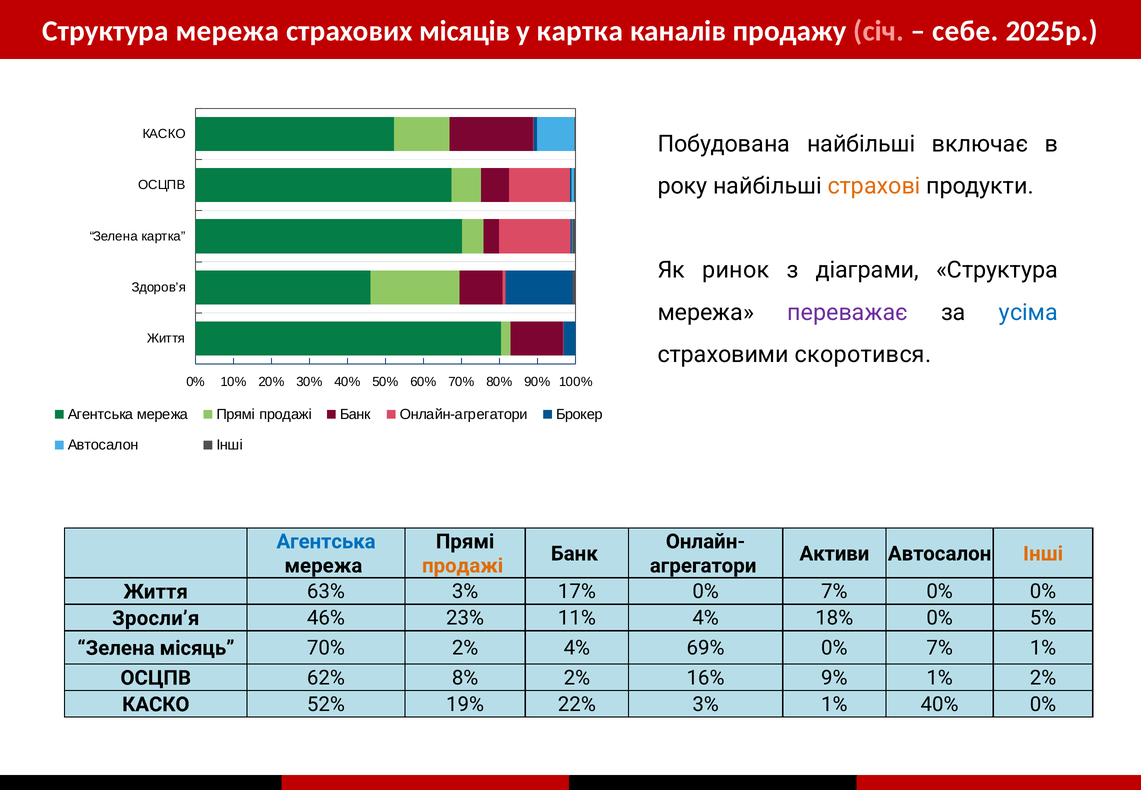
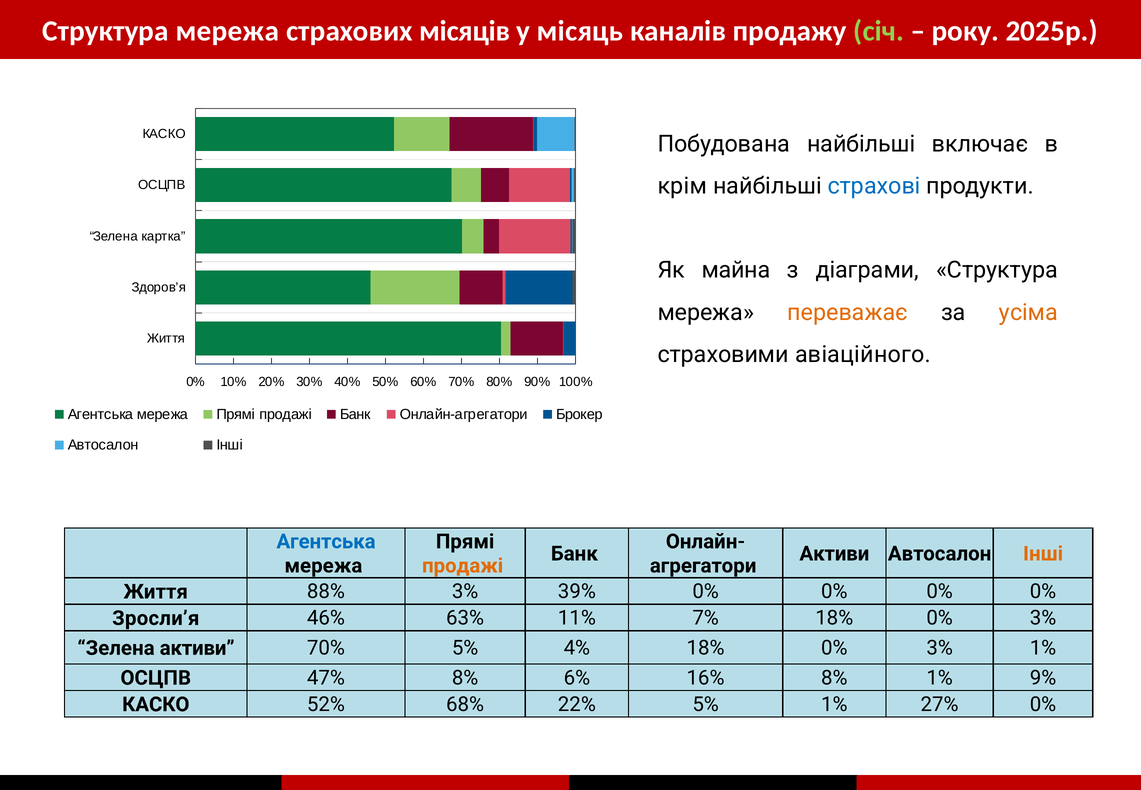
у картка: картка -> місяць
січ colour: pink -> light green
себе: себе -> року
року: року -> крім
страхові colour: orange -> blue
ринок: ринок -> майна
переважає colour: purple -> orange
усіма colour: blue -> orange
скоротився: скоротився -> авіаційного
63%: 63% -> 88%
17%: 17% -> 39%
7% at (834, 592): 7% -> 0%
23%: 23% -> 63%
11% 4%: 4% -> 7%
5% at (1043, 618): 5% -> 3%
Зелена місяць: місяць -> активи
70% 2%: 2% -> 5%
4% 69%: 69% -> 18%
7% at (940, 648): 7% -> 3%
62%: 62% -> 47%
8% 2%: 2% -> 6%
16% 9%: 9% -> 8%
1% 2%: 2% -> 9%
19%: 19% -> 68%
22% 3%: 3% -> 5%
1% 40%: 40% -> 27%
